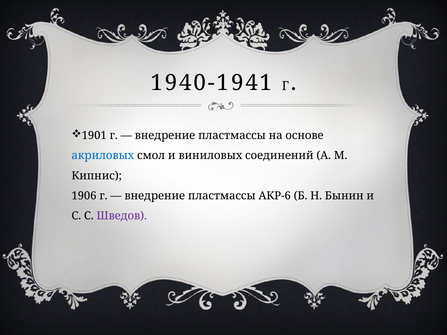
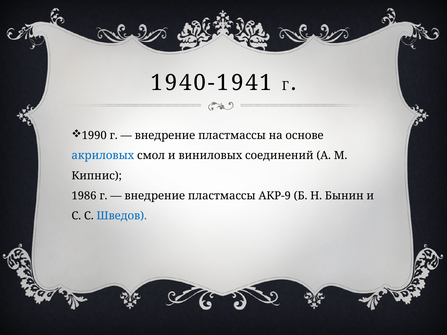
1901: 1901 -> 1990
1906: 1906 -> 1986
АКР-6: АКР-6 -> АКР-9
Шведов colour: purple -> blue
